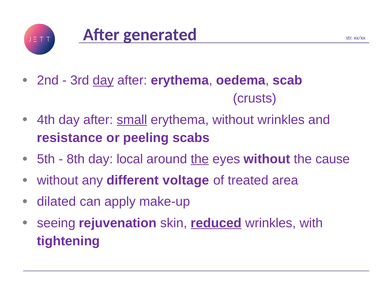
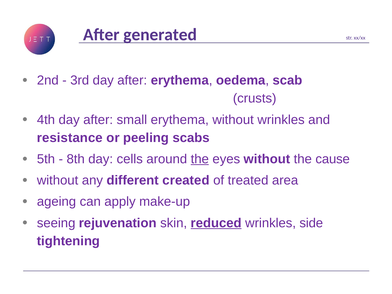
day at (103, 80) underline: present -> none
small underline: present -> none
local: local -> cells
voltage: voltage -> created
dilated: dilated -> ageing
with: with -> side
